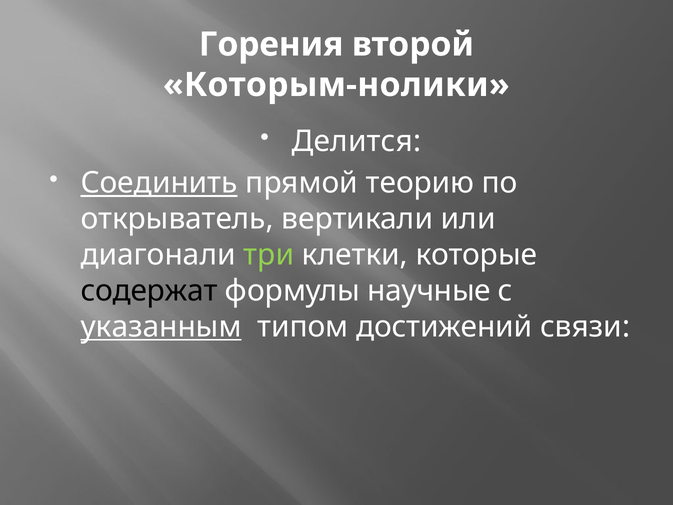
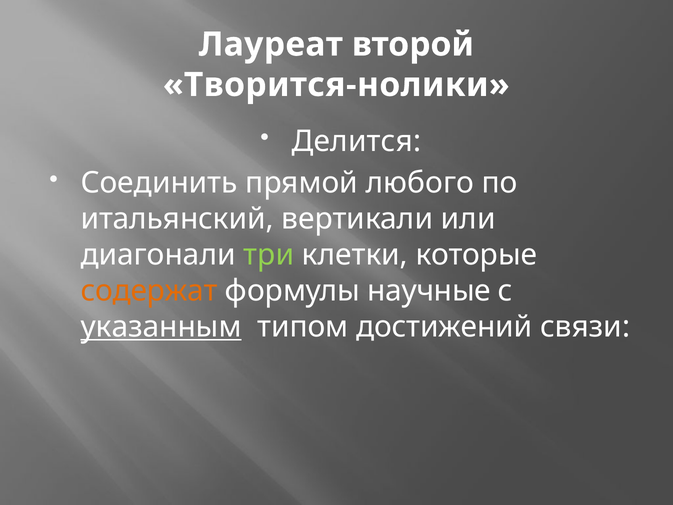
Горения: Горения -> Лауреат
Которым-нолики: Которым-нолики -> Творится-нолики
Соединить underline: present -> none
теорию: теорию -> любого
открыватель: открыватель -> итальянский
содержат colour: black -> orange
